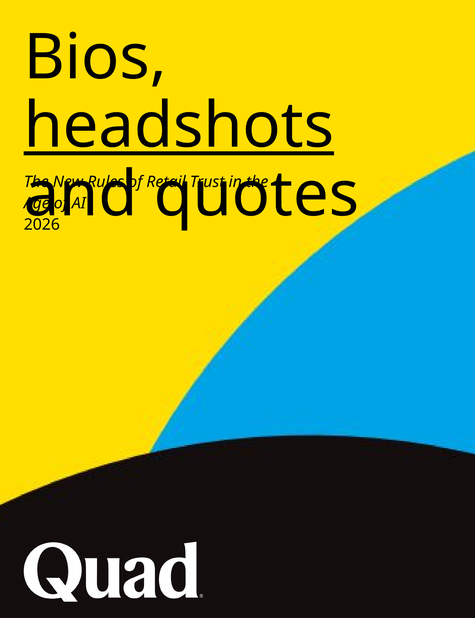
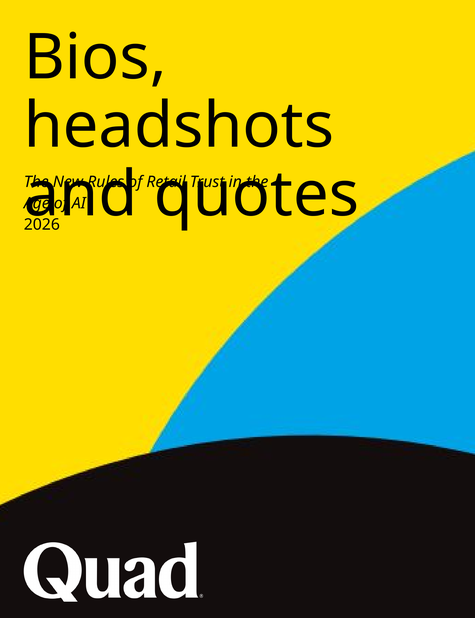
headshots underline: present -> none
